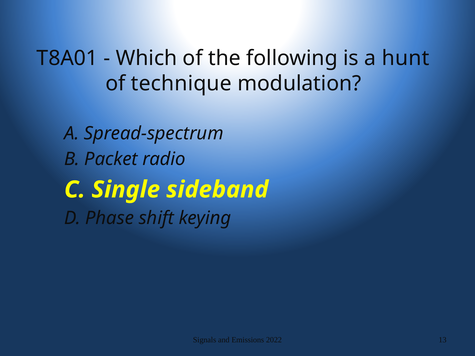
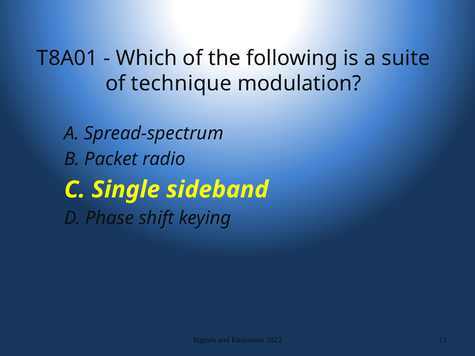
hunt: hunt -> suite
